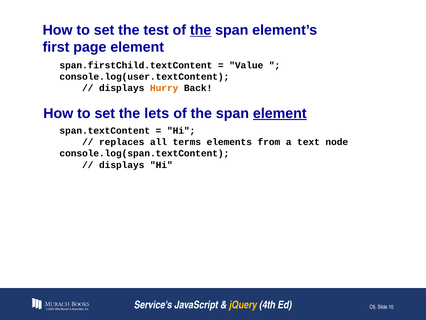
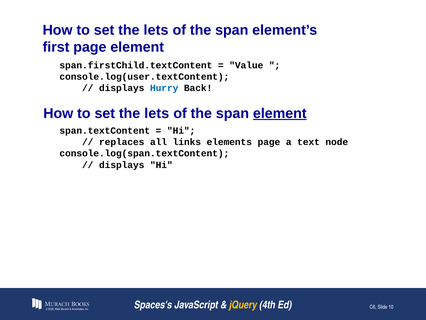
test at (156, 30): test -> lets
the at (201, 30) underline: present -> none
Hurry colour: orange -> blue
terms: terms -> links
elements from: from -> page
Service's: Service's -> Spaces's
